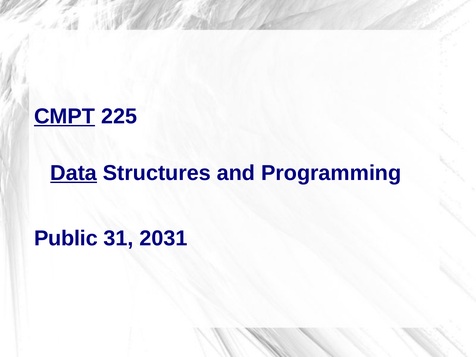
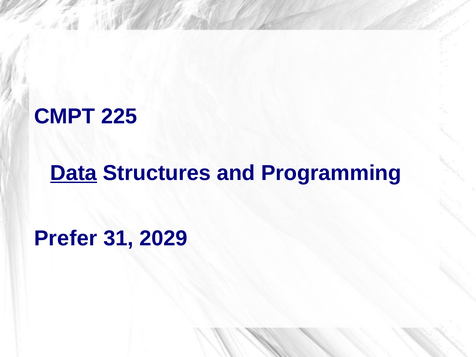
CMPT underline: present -> none
Public: Public -> Prefer
2031: 2031 -> 2029
